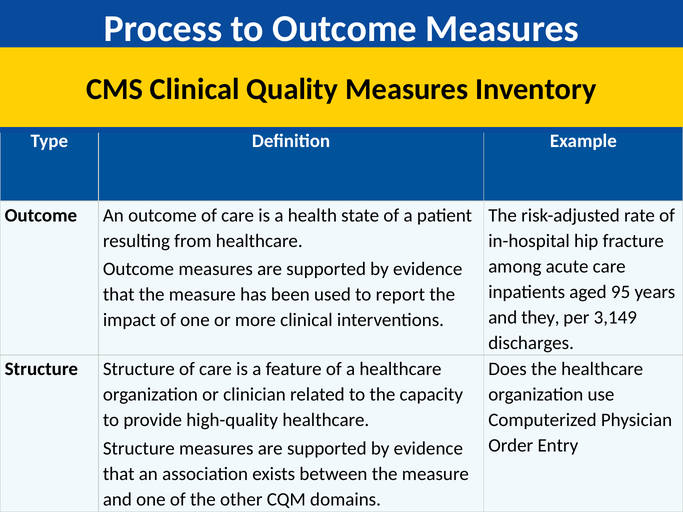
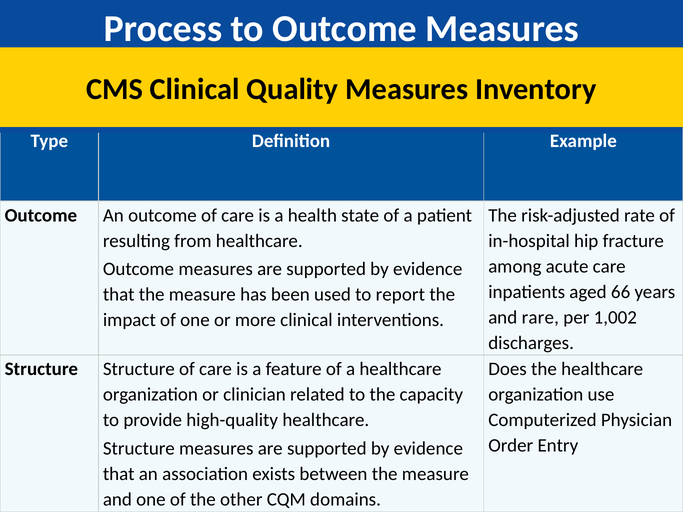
95: 95 -> 66
they: they -> rare
3,149: 3,149 -> 1,002
